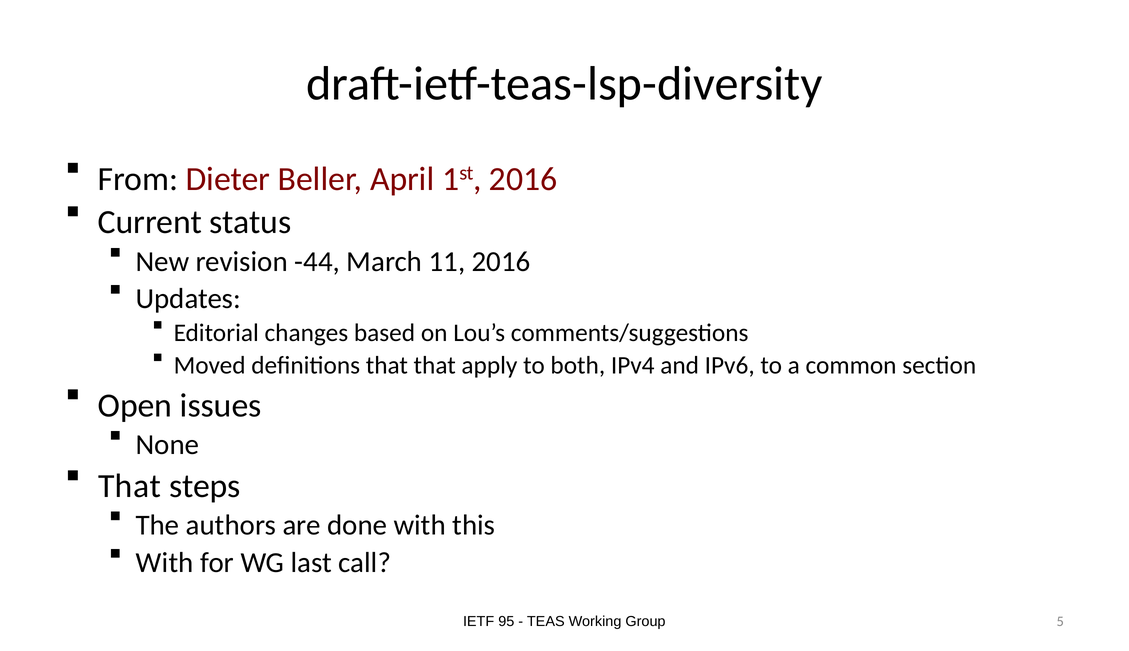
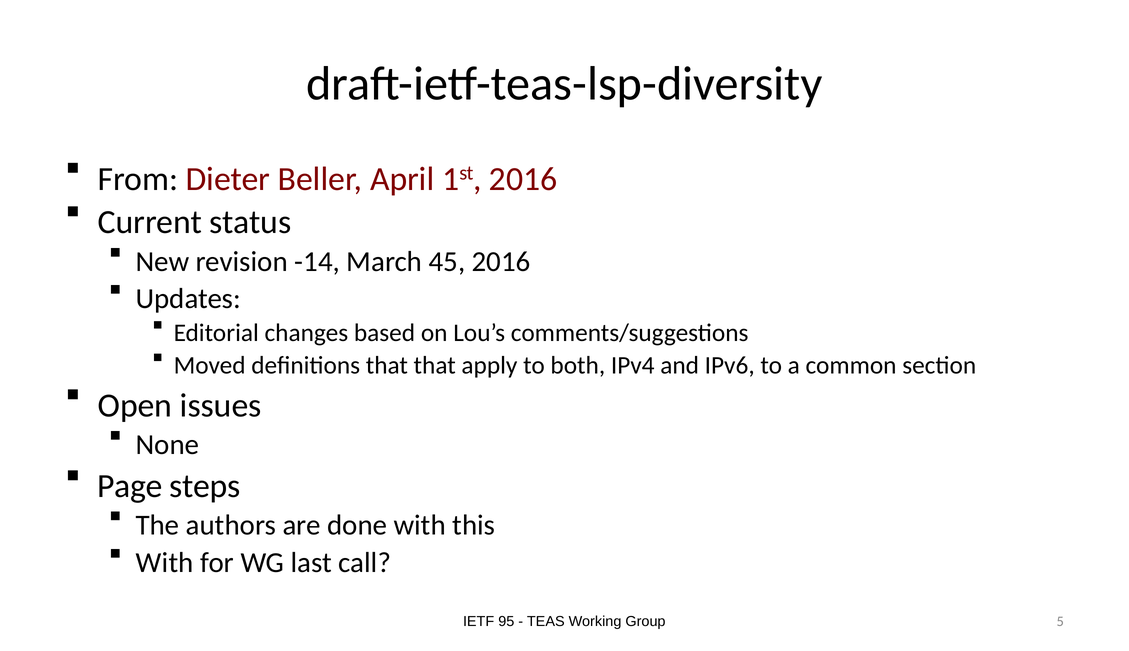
-44: -44 -> -14
11: 11 -> 45
That at (130, 486): That -> Page
